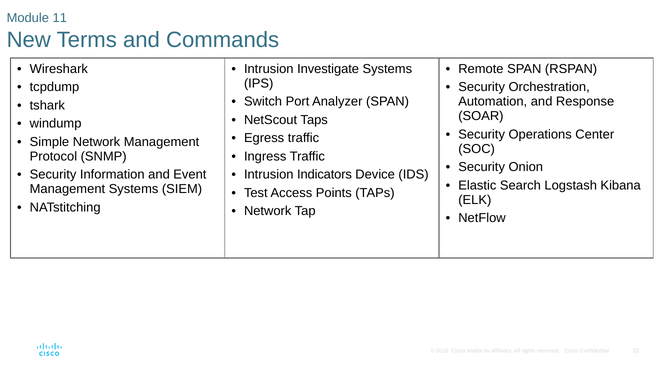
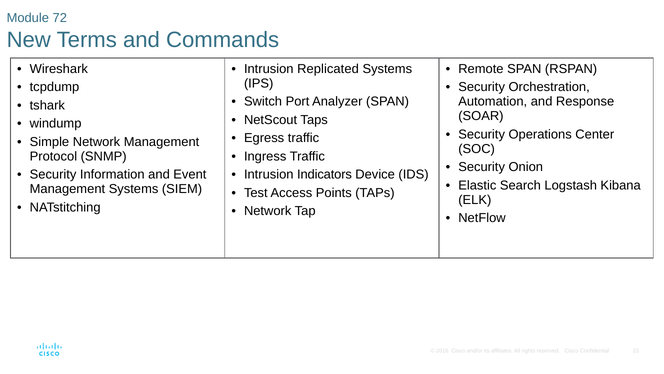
11: 11 -> 72
Investigate: Investigate -> Replicated
